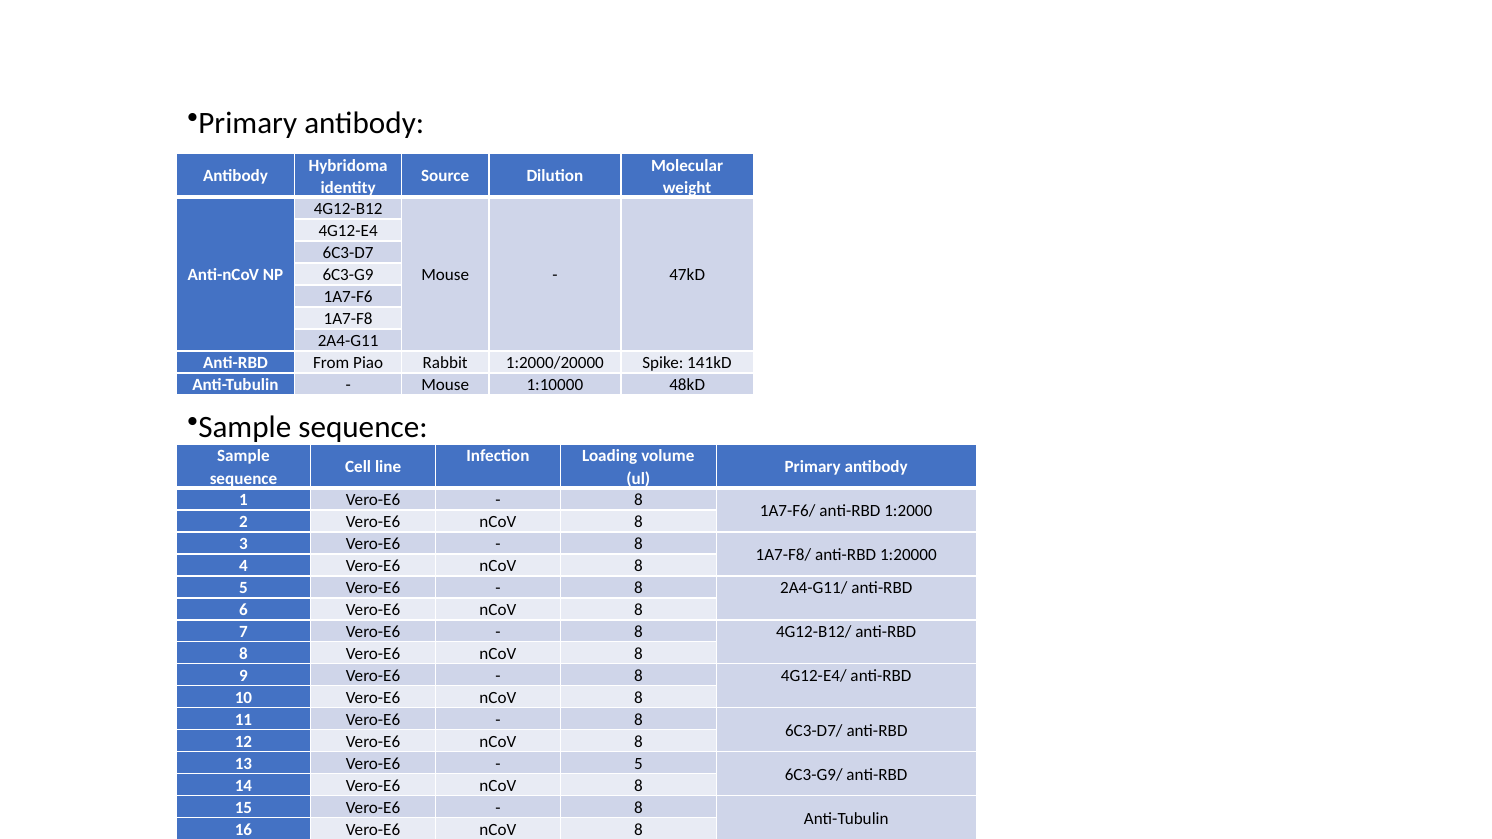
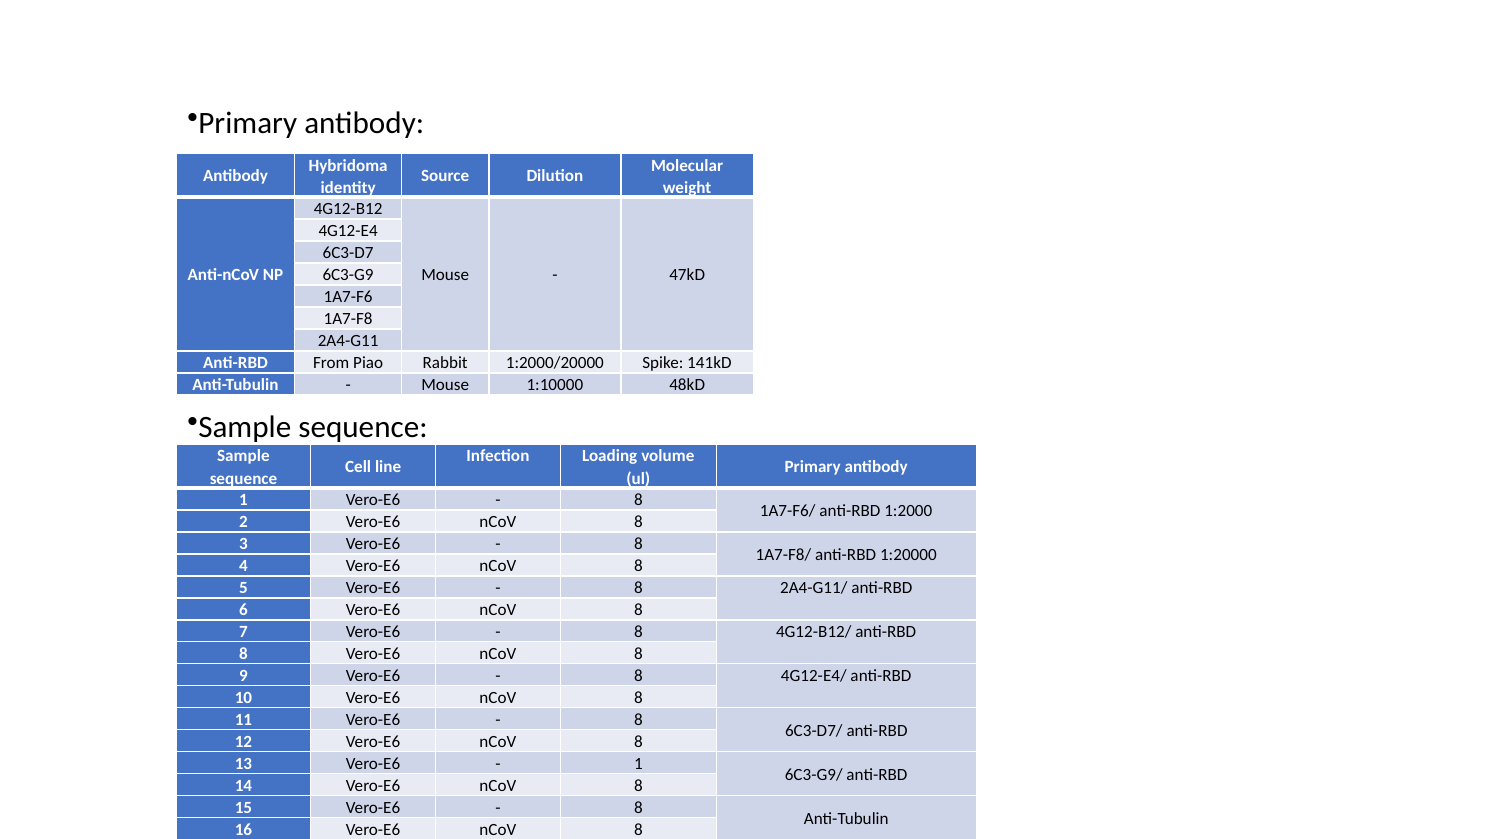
5 at (638, 764): 5 -> 1
